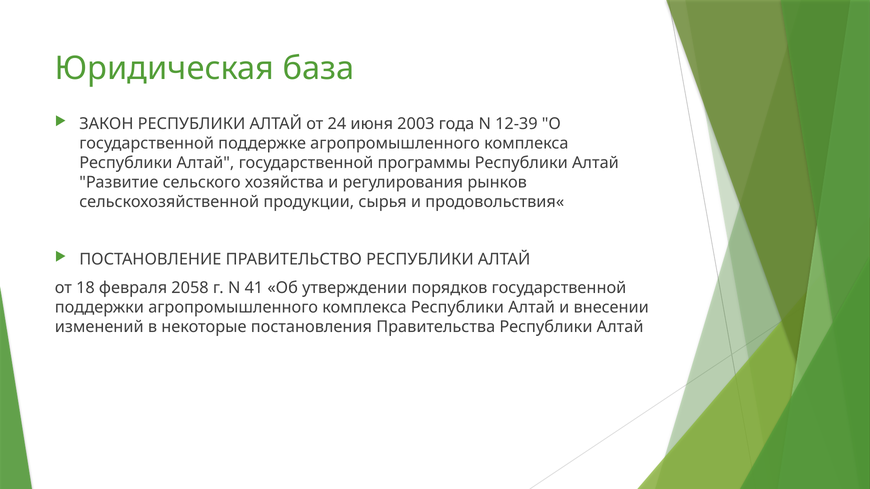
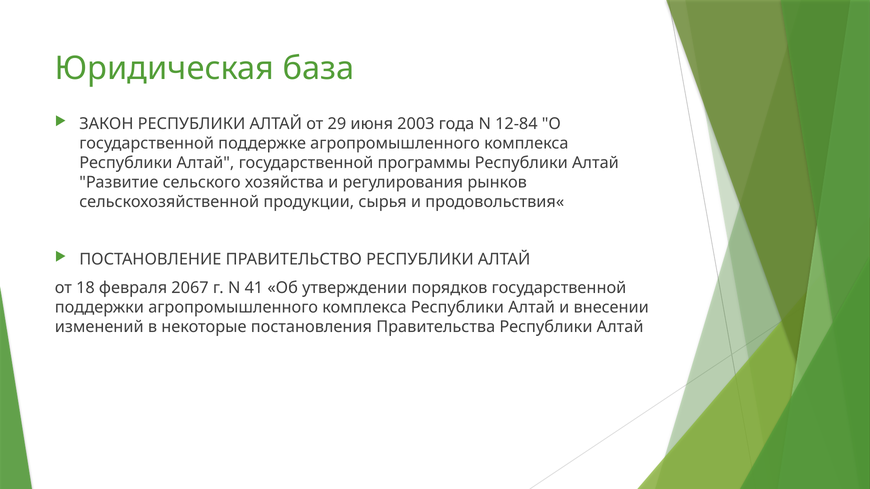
24: 24 -> 29
12-39: 12-39 -> 12-84
2058: 2058 -> 2067
